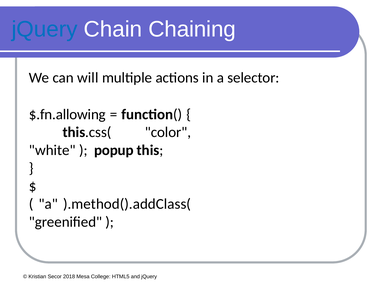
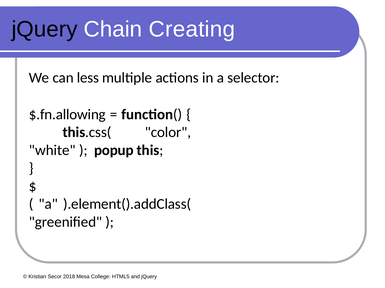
jQuery at (45, 29) colour: blue -> black
Chaining: Chaining -> Creating
will: will -> less
).method().addClass(: ).method().addClass( -> ).element().addClass(
